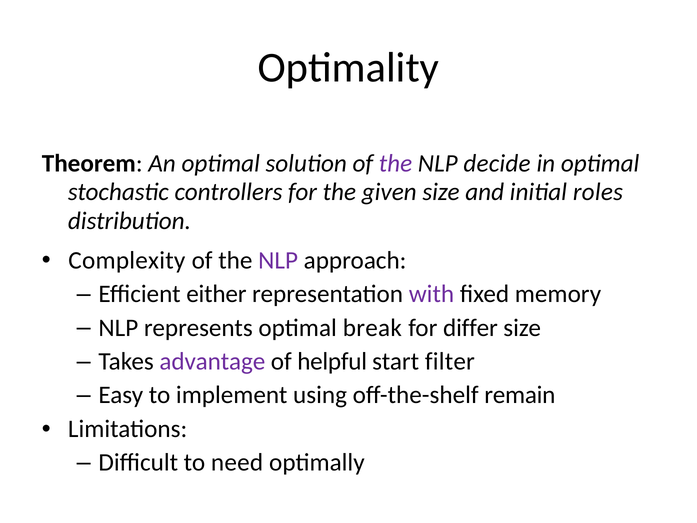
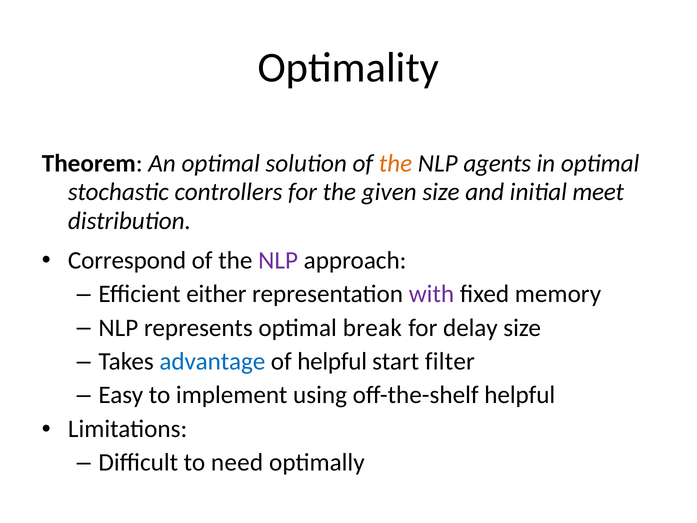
the at (395, 163) colour: purple -> orange
decide: decide -> agents
roles: roles -> meet
Complexity: Complexity -> Correspond
differ: differ -> delay
advantage colour: purple -> blue
off-the-shelf remain: remain -> helpful
